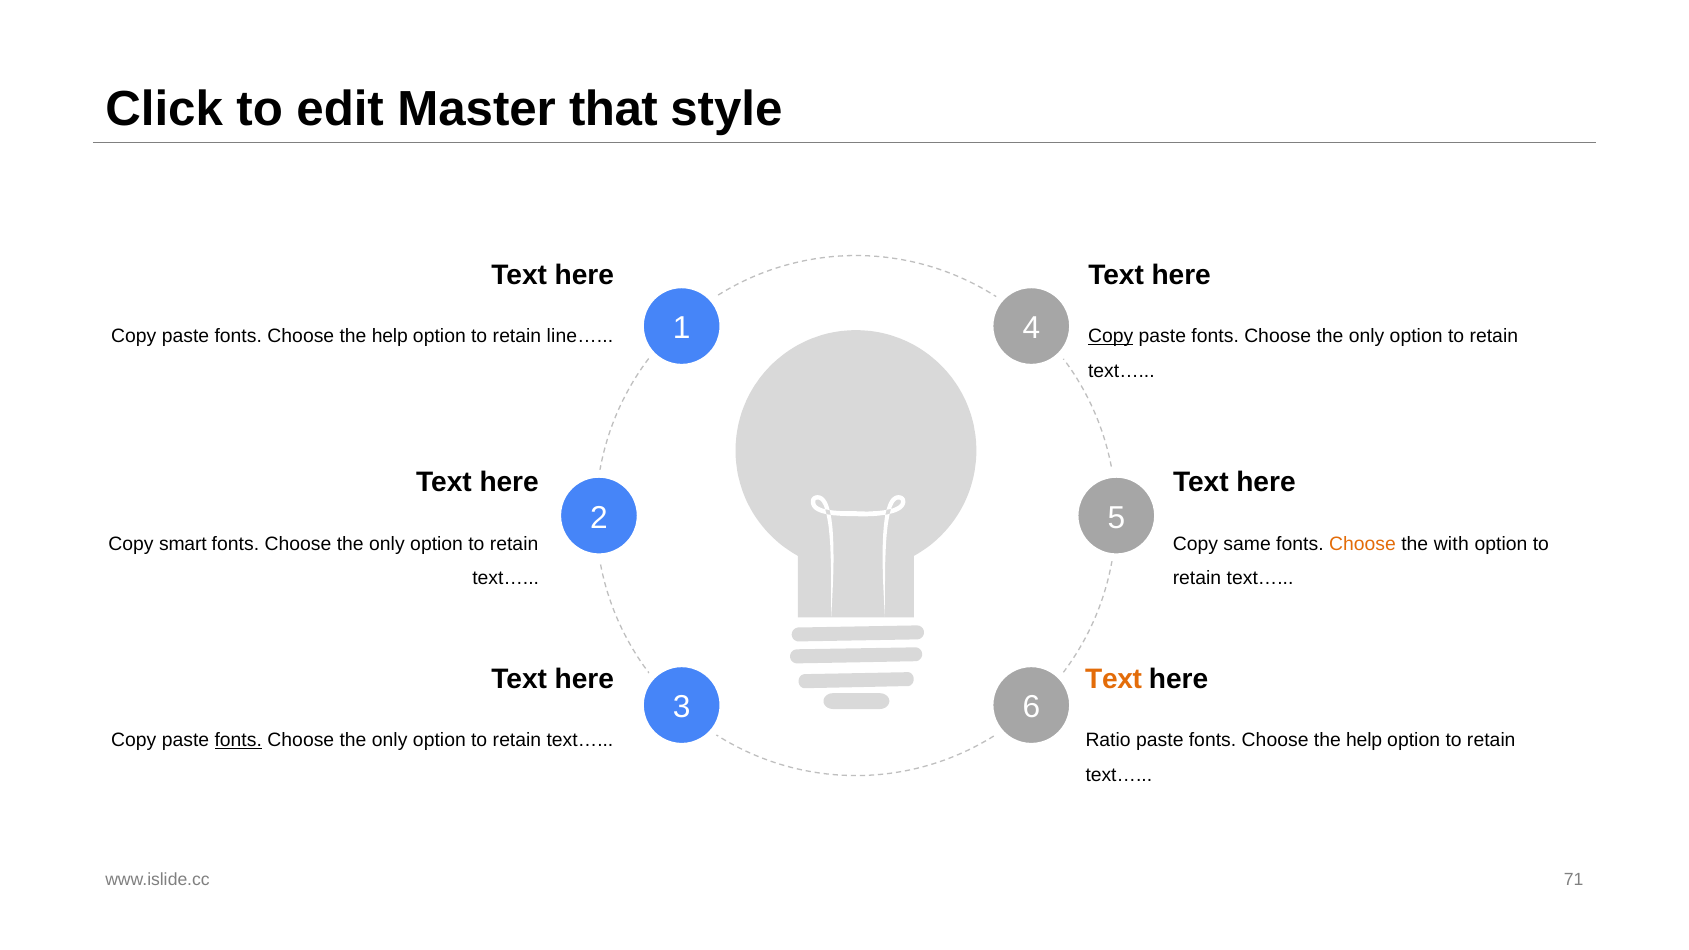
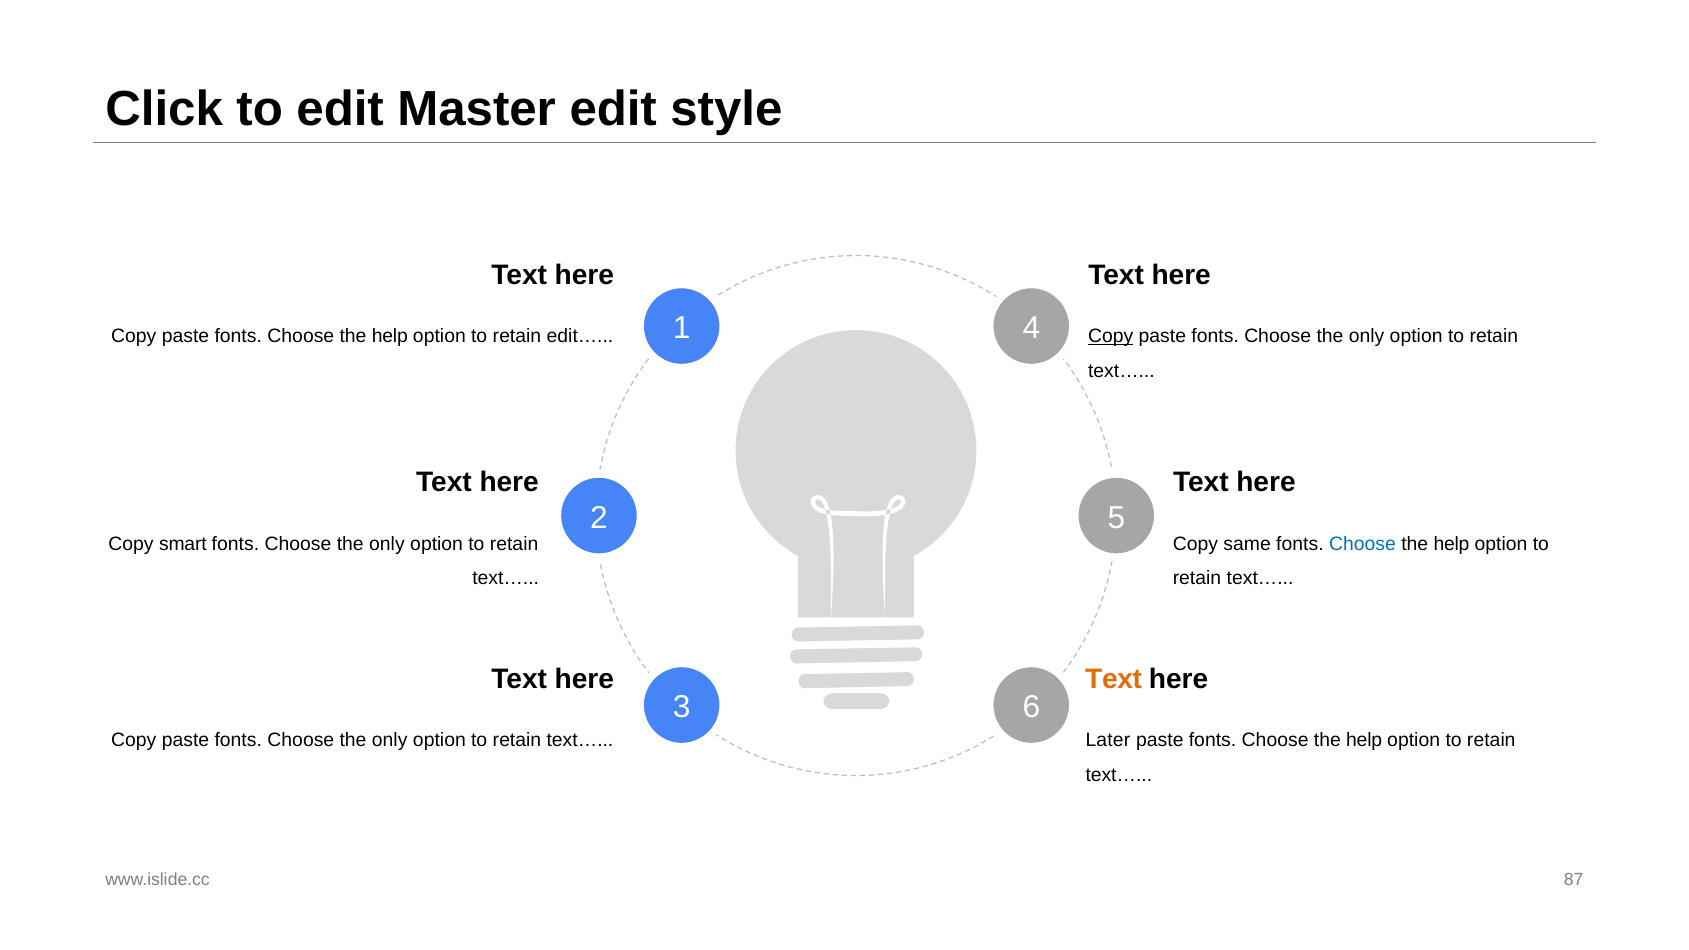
Master that: that -> edit
line…: line… -> edit…
Choose at (1362, 544) colour: orange -> blue
with at (1451, 544): with -> help
fonts at (238, 740) underline: present -> none
Ratio: Ratio -> Later
71: 71 -> 87
